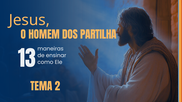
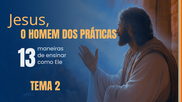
PARTILHA: PARTILHA -> PRÁTICAS
